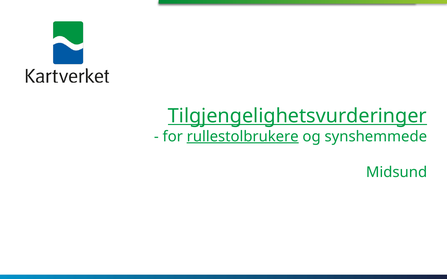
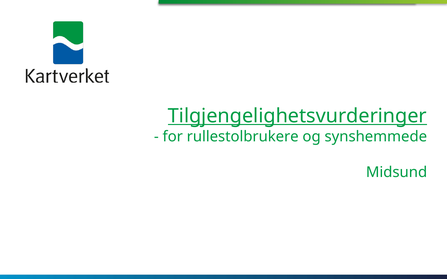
rullestolbrukere underline: present -> none
